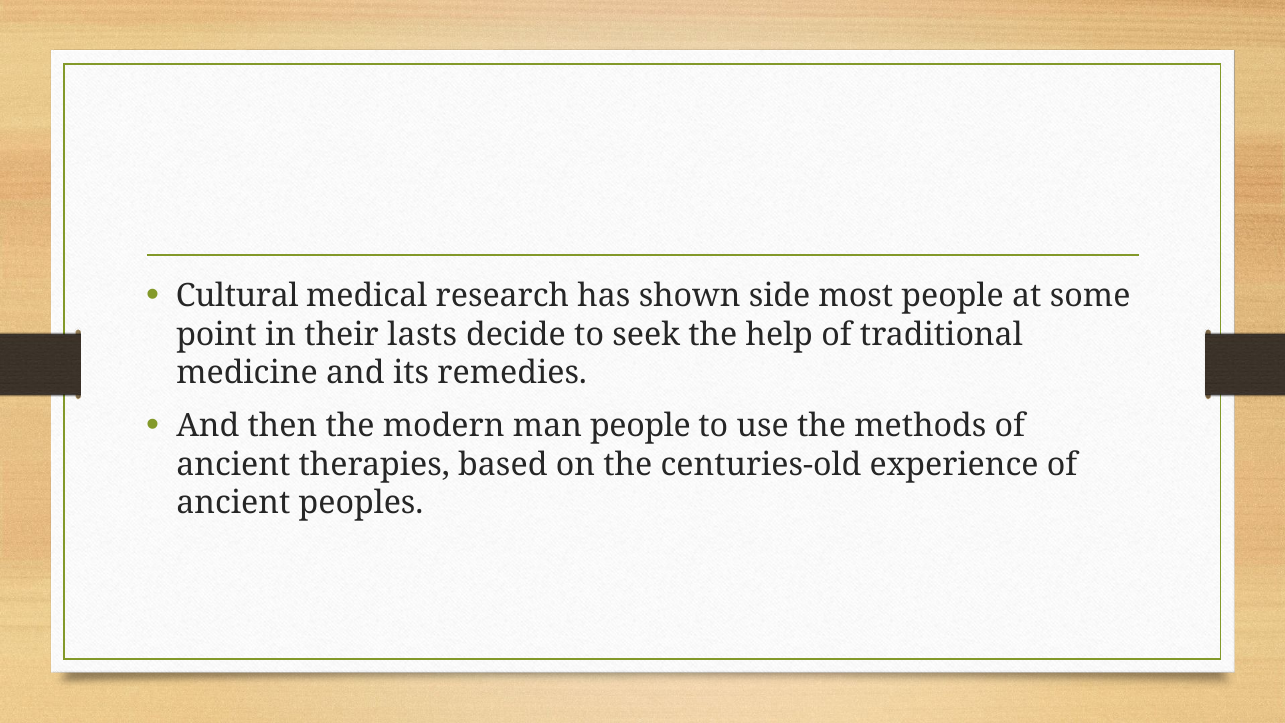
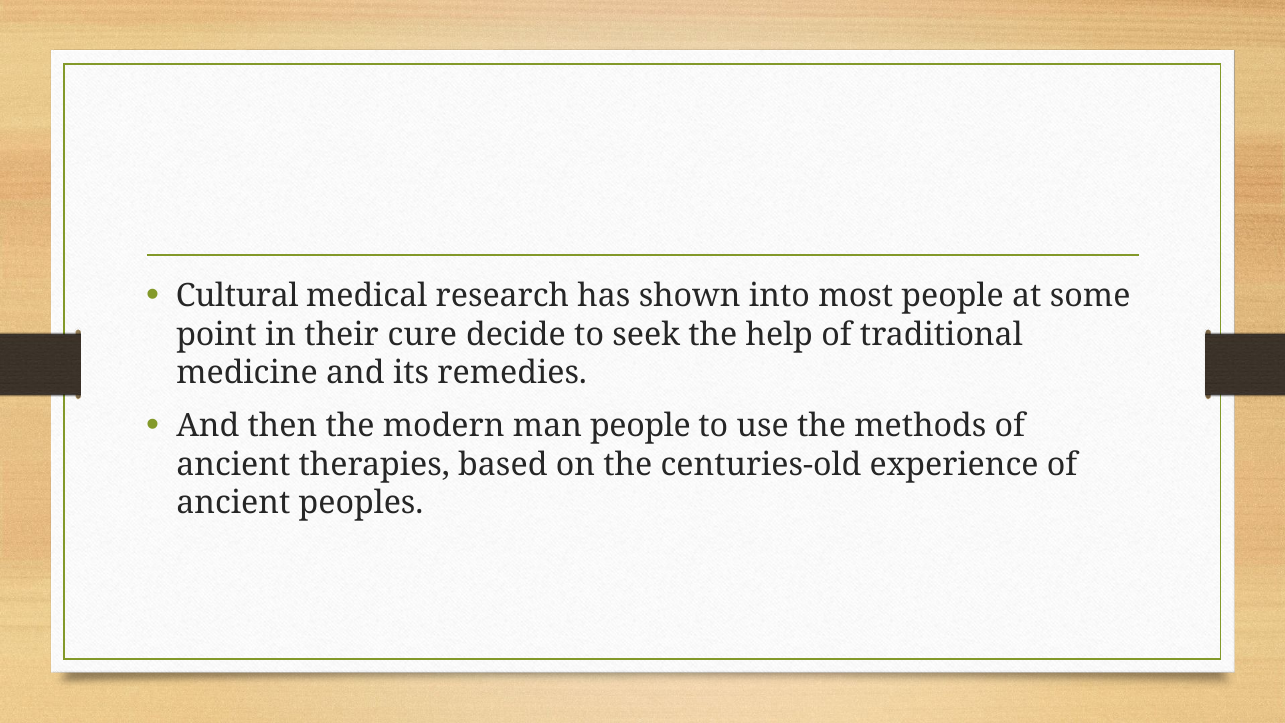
side: side -> into
lasts: lasts -> cure
